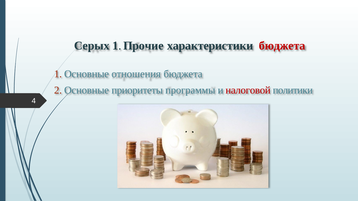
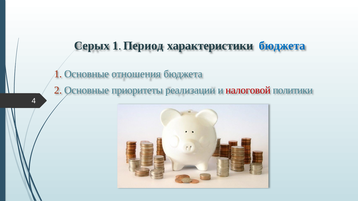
Прочие: Прочие -> Период
бюджета at (282, 46) colour: red -> blue
программы: программы -> реализации
